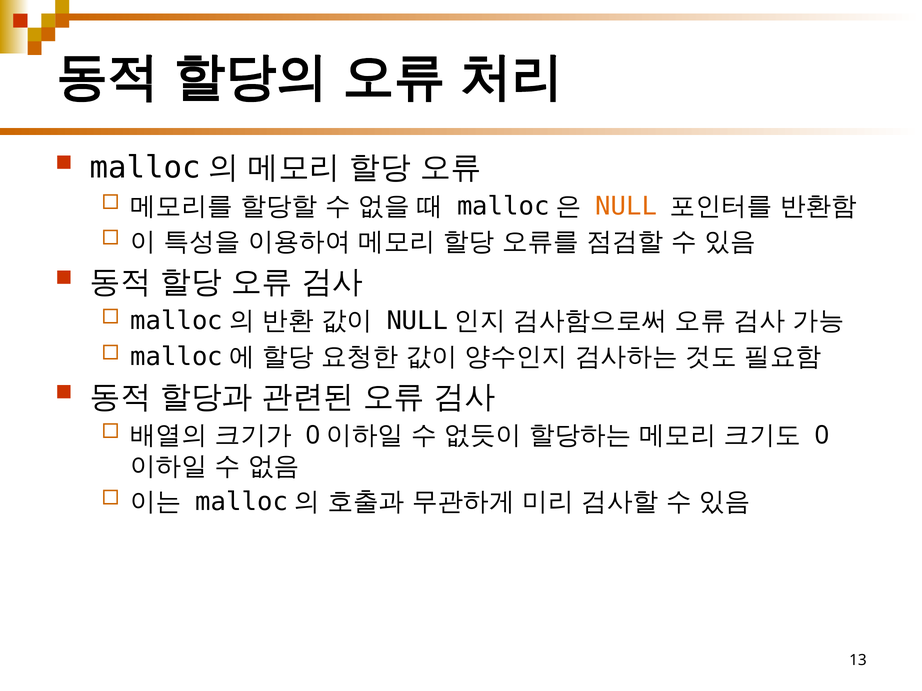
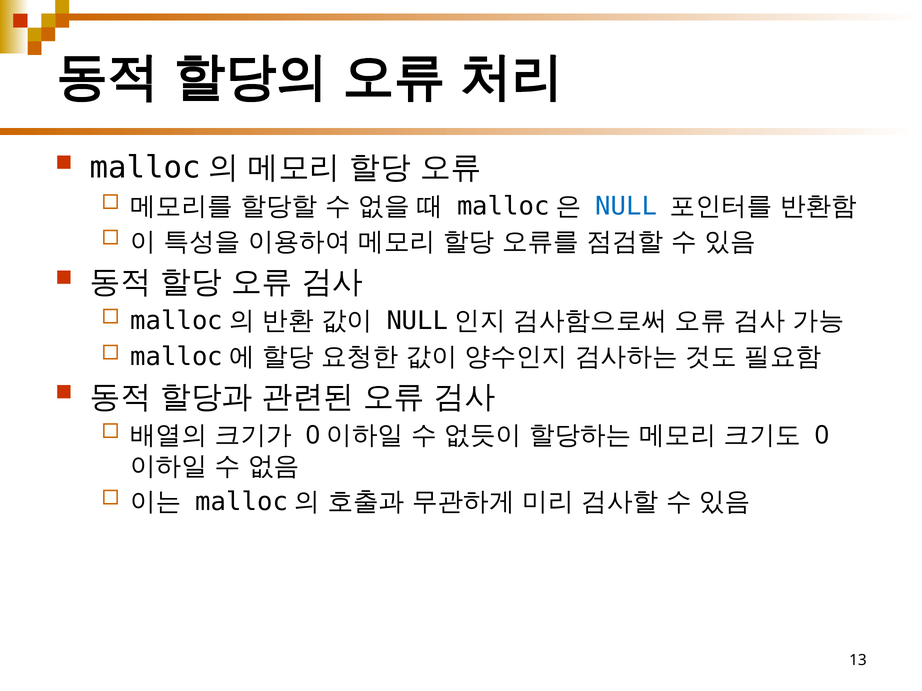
NULL colour: orange -> blue
